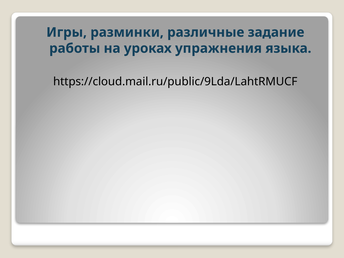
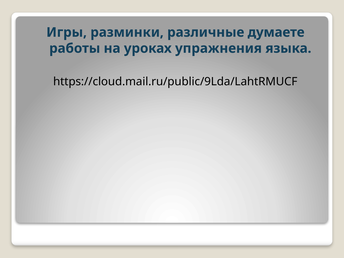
задание: задание -> думаете
